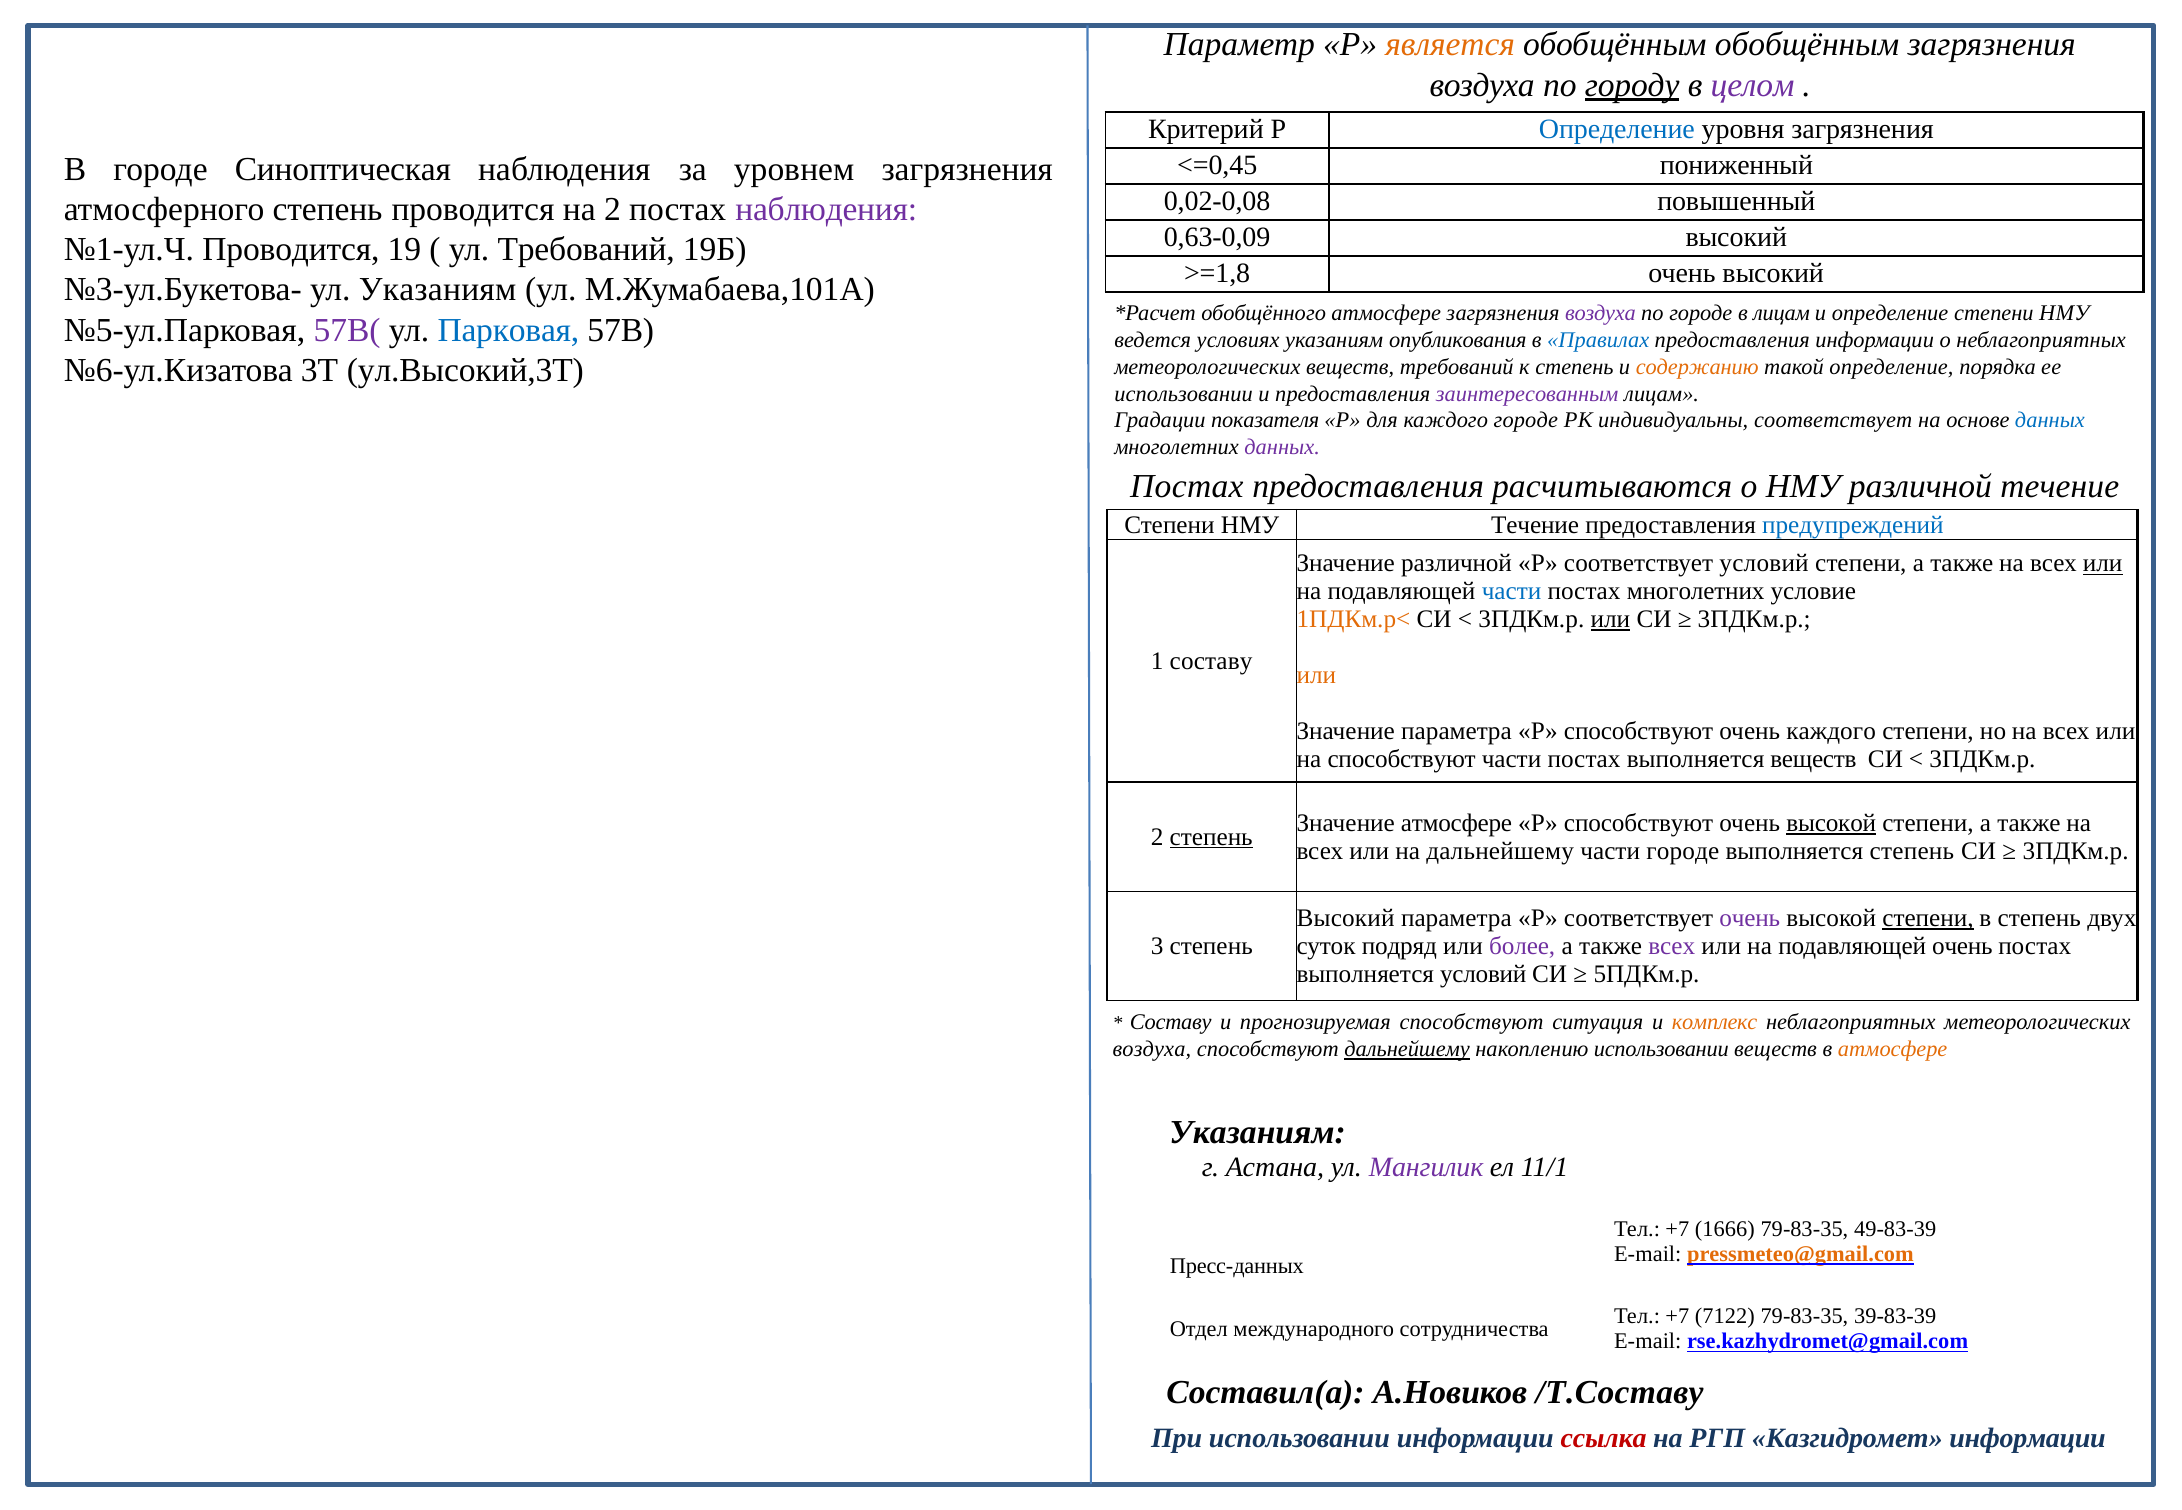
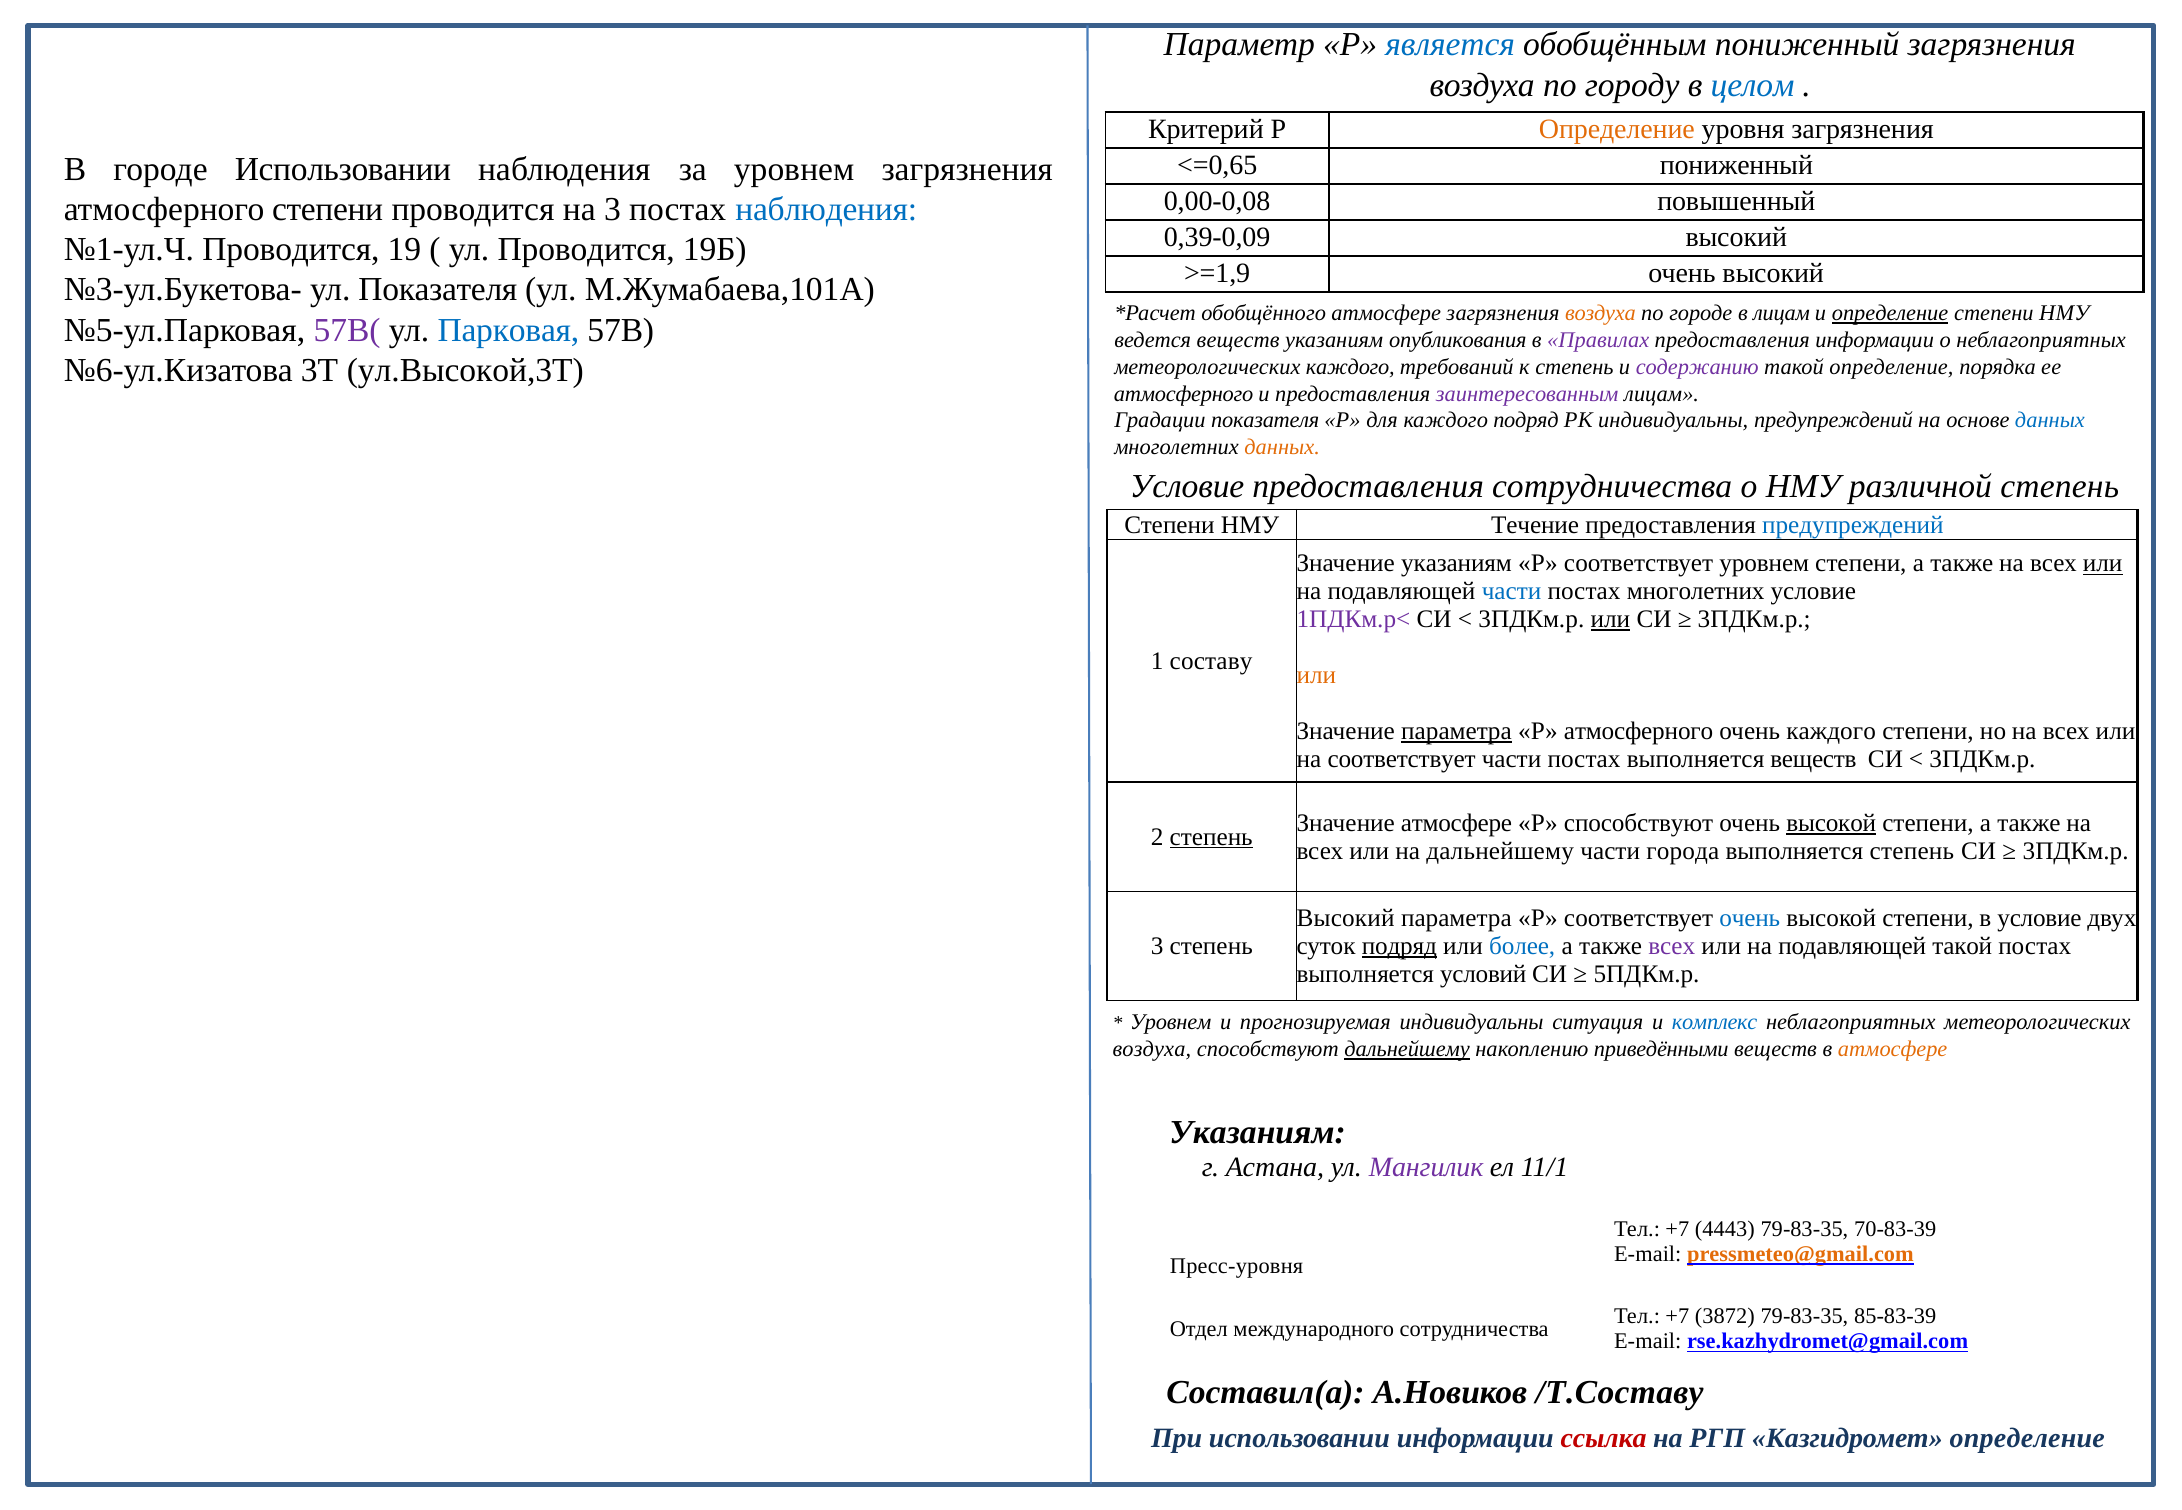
является colour: orange -> blue
обобщённым обобщённым: обобщённым -> пониженный
городу underline: present -> none
целом colour: purple -> blue
Определение at (1617, 130) colour: blue -> orange
<=0,45: <=0,45 -> <=0,65
городе Синоптическая: Синоптическая -> Использовании
0,02-0,08: 0,02-0,08 -> 0,00-0,08
атмосферного степень: степень -> степени
на 2: 2 -> 3
наблюдения at (826, 209) colour: purple -> blue
0,63-0,09: 0,63-0,09 -> 0,39-0,09
ул Требований: Требований -> Проводится
>=1,8: >=1,8 -> >=1,9
ул Указаниям: Указаниям -> Показателя
воздуха at (1600, 313) colour: purple -> orange
определение at (1890, 313) underline: none -> present
ведется условиях: условиях -> веществ
Правилах colour: blue -> purple
ул.Высокий,3Т: ул.Высокий,3Т -> ул.Высокой,3Т
метеорологических веществ: веществ -> каждого
содержанию colour: orange -> purple
использовании at (1184, 394): использовании -> атмосферного
каждого городе: городе -> подряд
индивидуальны соответствует: соответствует -> предупреждений
данных at (1282, 447) colour: purple -> orange
Постах at (1187, 487): Постах -> Условие
предоставления расчитываются: расчитываются -> сотрудничества
различной течение: течение -> степень
Значение различной: различной -> указаниям
соответствует условий: условий -> уровнем
1ПДКм.р< colour: orange -> purple
параметра at (1456, 731) underline: none -> present
способствуют at (1639, 731): способствуют -> атмосферного
на способствуют: способствуют -> соответствует
части городе: городе -> города
очень at (1750, 918) colour: purple -> blue
степени at (1928, 918) underline: present -> none
в степень: степень -> условие
подряд at (1399, 946) underline: none -> present
более colour: purple -> blue
подавляющей очень: очень -> такой
Составу at (1171, 1023): Составу -> Уровнем
прогнозируемая способствуют: способствуют -> индивидуальны
комплекс colour: orange -> blue
накоплению использовании: использовании -> приведёнными
1666: 1666 -> 4443
49-83-39: 49-83-39 -> 70-83-39
Пресс-данных: Пресс-данных -> Пресс-уровня
7122: 7122 -> 3872
39-83-39: 39-83-39 -> 85-83-39
Казгидромет информации: информации -> определение
